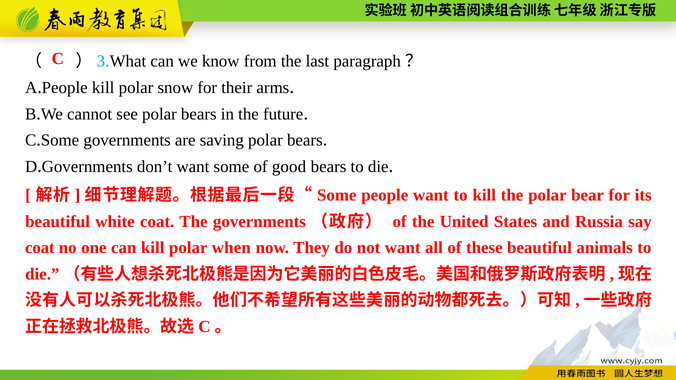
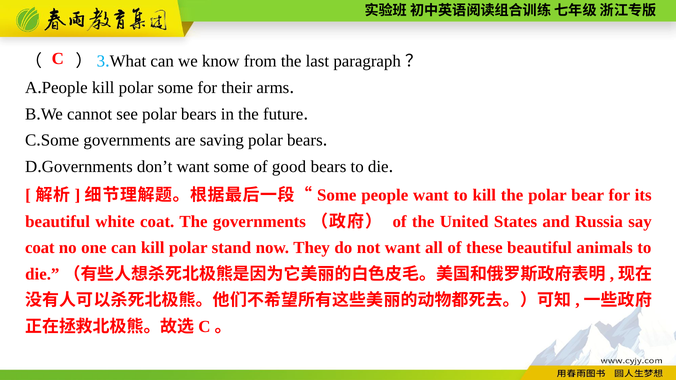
polar snow: snow -> some
when: when -> stand
